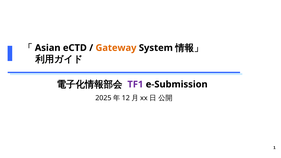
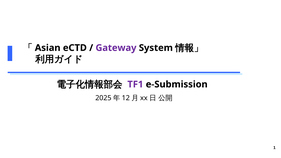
Gateway colour: orange -> purple
